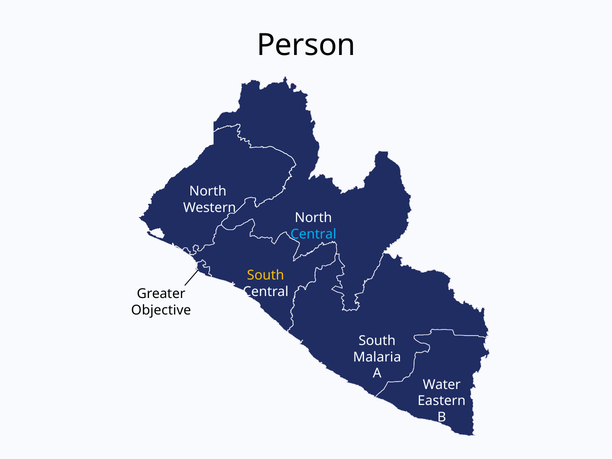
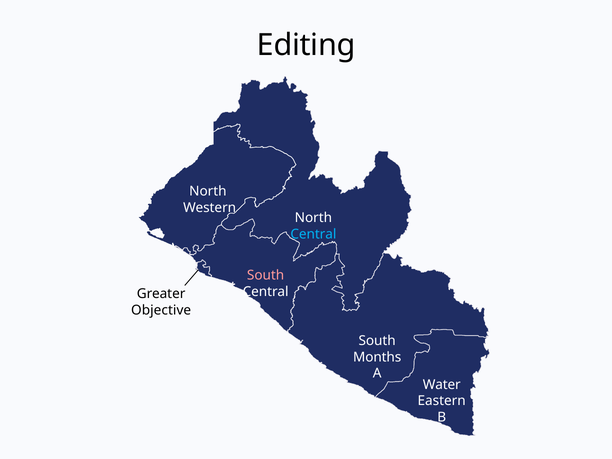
Person: Person -> Editing
South at (266, 275) colour: yellow -> pink
Malaria: Malaria -> Months
